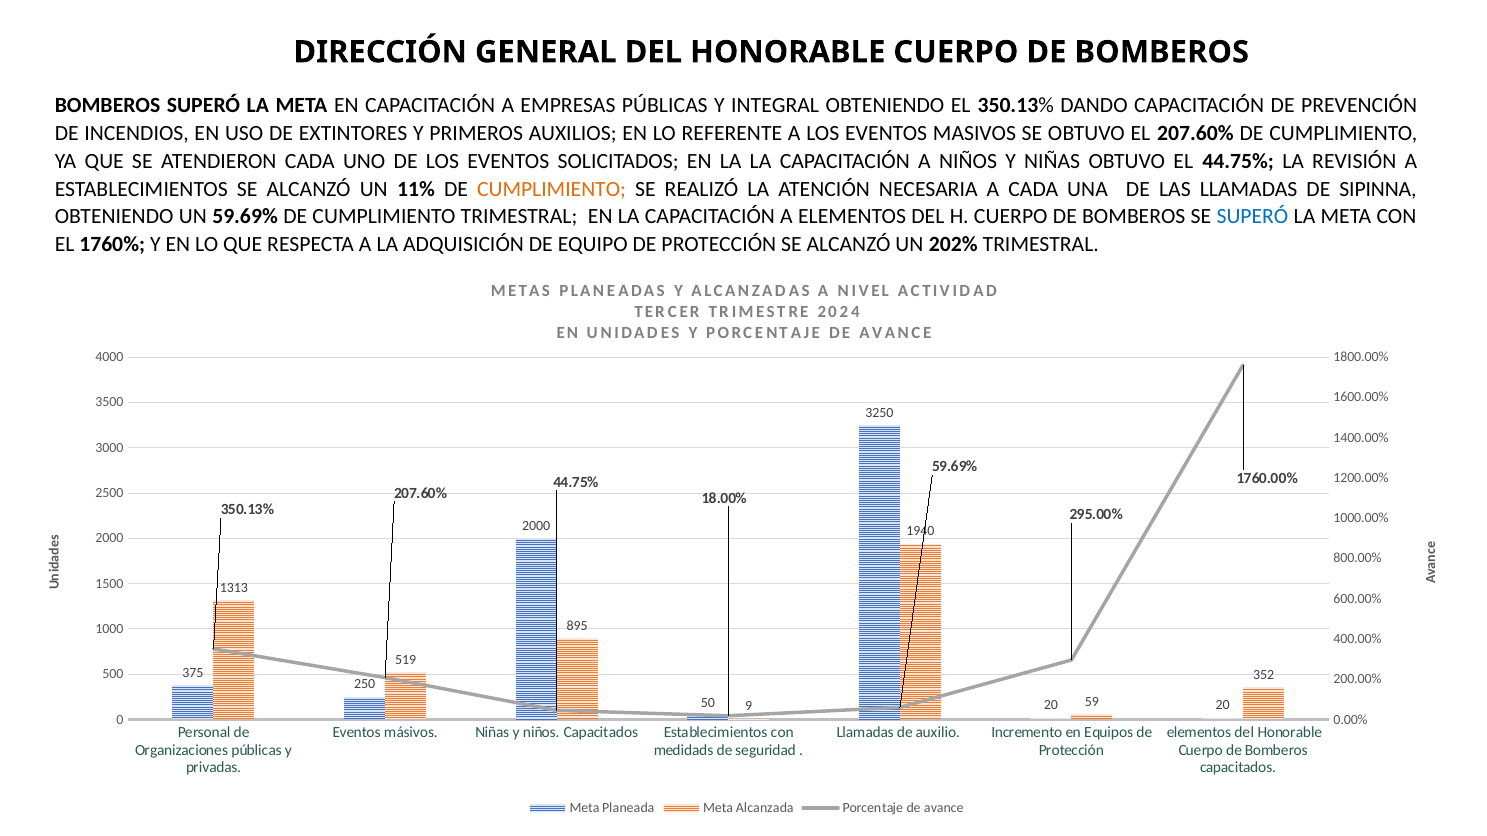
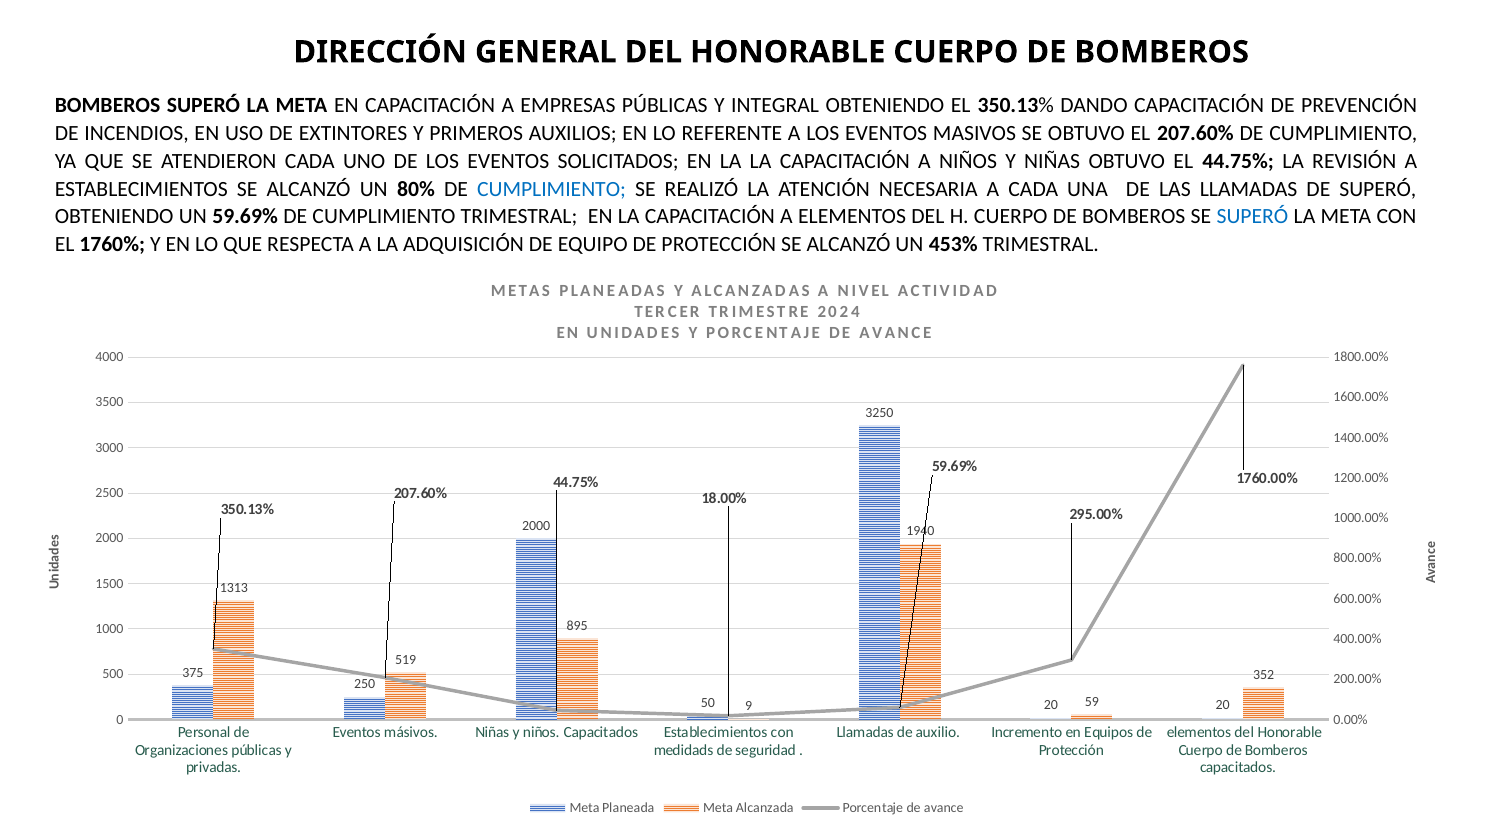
11%: 11% -> 80%
CUMPLIMIENTO at (552, 189) colour: orange -> blue
DE SIPINNA: SIPINNA -> SUPERÓ
202%: 202% -> 453%
